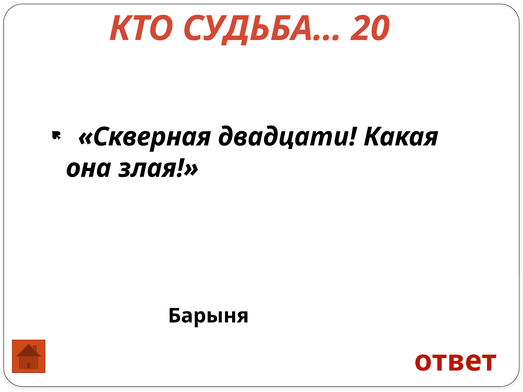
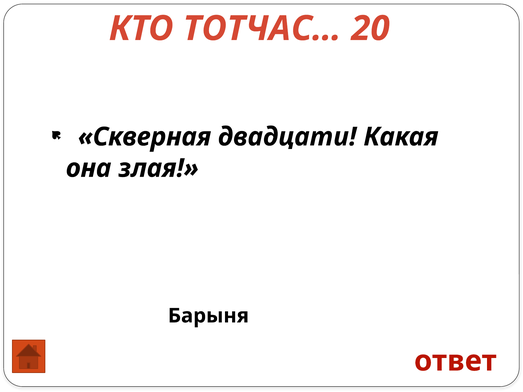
СУДЬБА…: СУДЬБА… -> ТОТЧАС…
